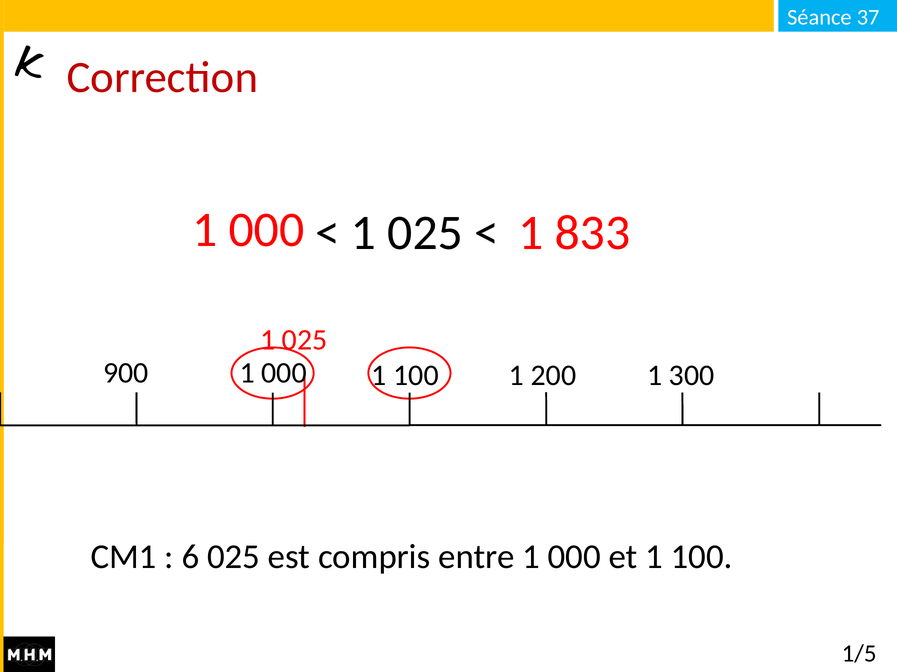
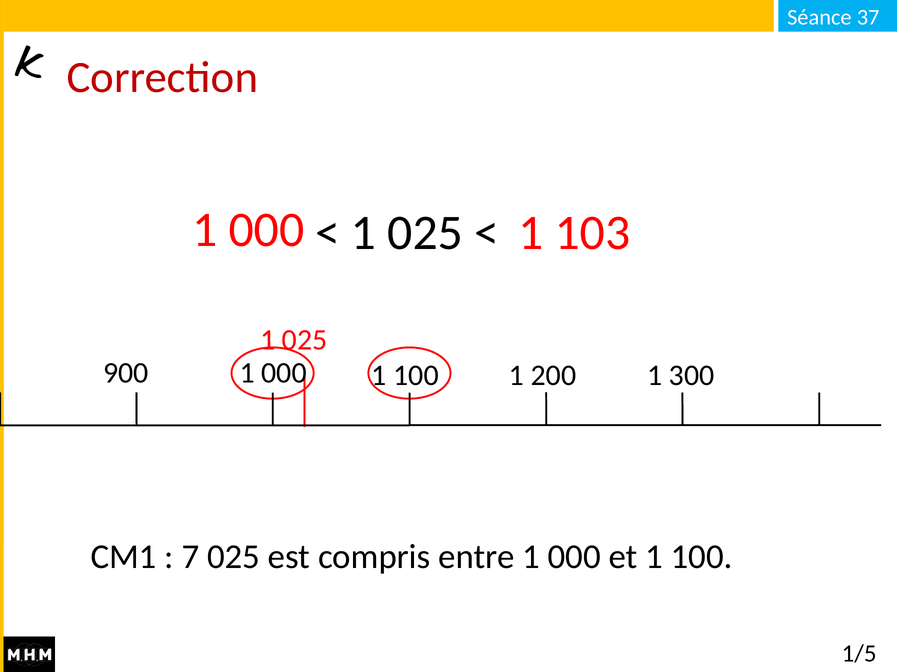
833: 833 -> 103
6: 6 -> 7
